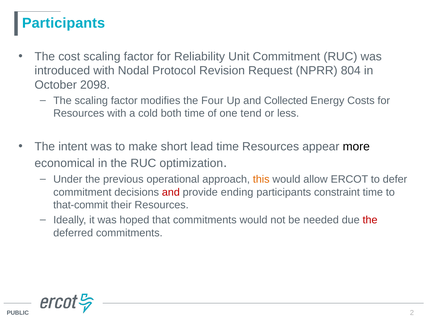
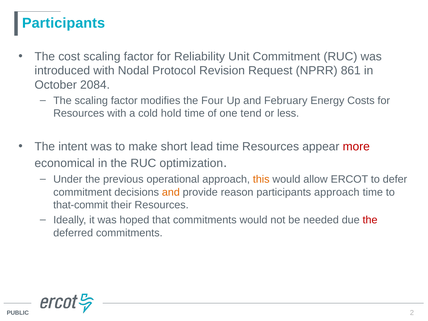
804: 804 -> 861
2098: 2098 -> 2084
Collected: Collected -> February
both: both -> hold
more colour: black -> red
and at (171, 192) colour: red -> orange
ending: ending -> reason
participants constraint: constraint -> approach
